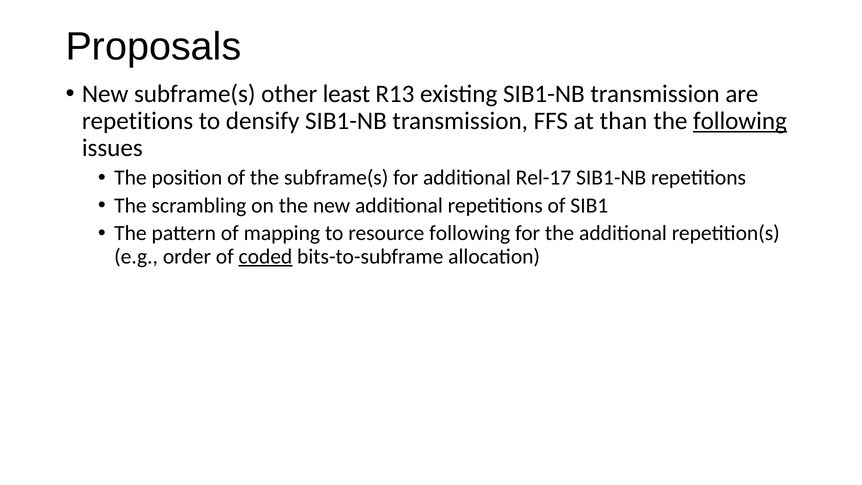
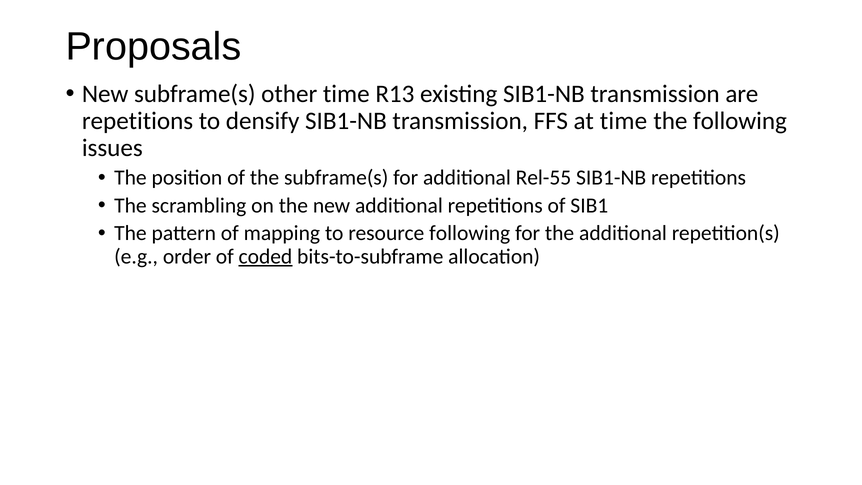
other least: least -> time
at than: than -> time
following at (740, 121) underline: present -> none
Rel-17: Rel-17 -> Rel-55
